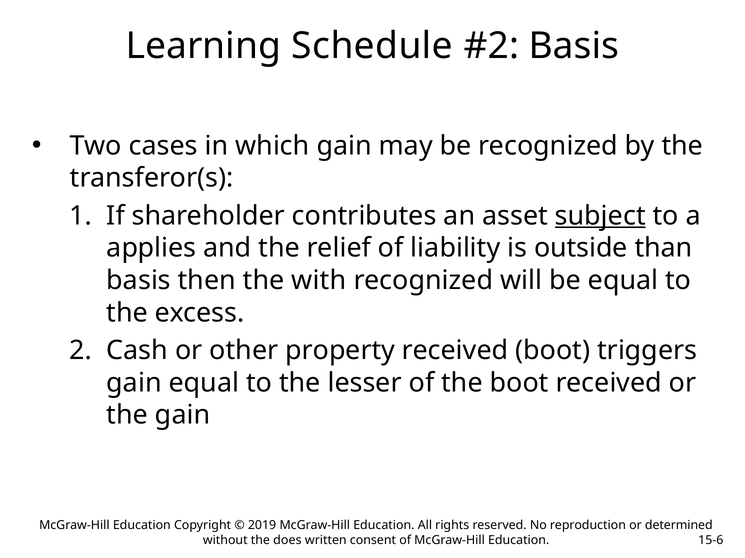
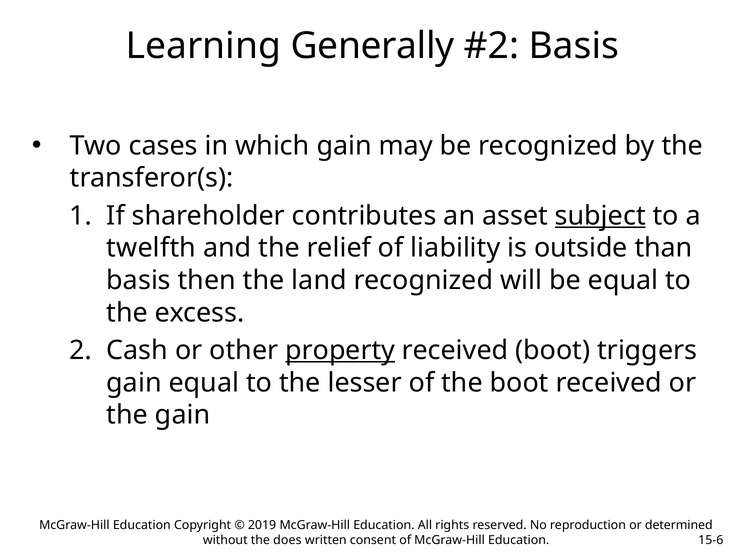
Schedule: Schedule -> Generally
applies: applies -> twelfth
with: with -> land
property underline: none -> present
